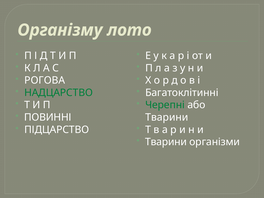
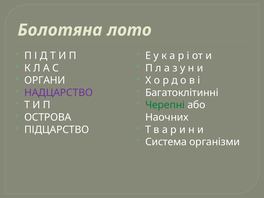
Організму: Організму -> Болотяна
РОГОВА: РОГОВА -> ОРГАНИ
НАДЦАРСТВО colour: green -> purple
ПОВИННІ: ПОВИННІ -> ОСТРОВА
Тварини at (167, 117): Тварини -> Наочних
Тварини at (166, 142): Тварини -> Система
